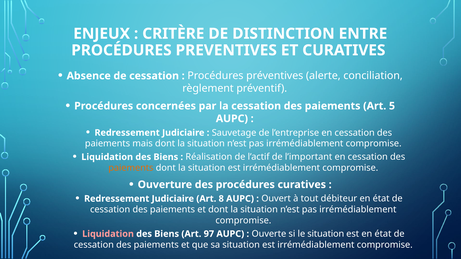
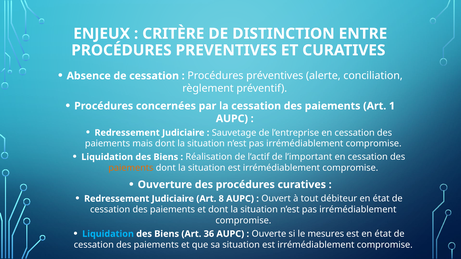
5: 5 -> 1
Liquidation at (108, 234) colour: pink -> light blue
97: 97 -> 36
le situation: situation -> mesures
